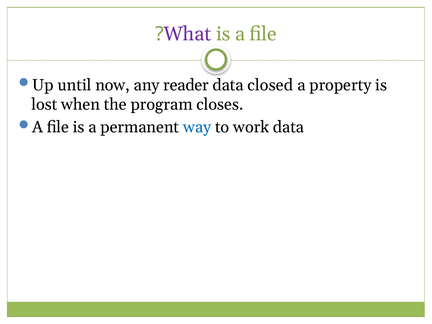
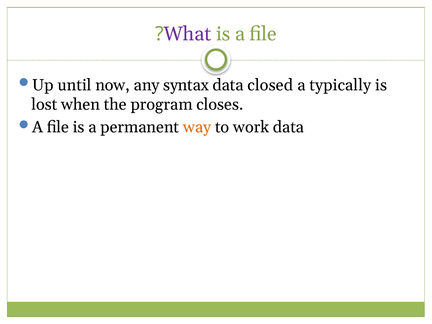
reader: reader -> syntax
property: property -> typically
way colour: blue -> orange
